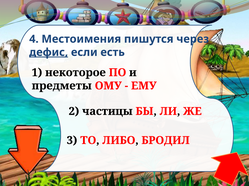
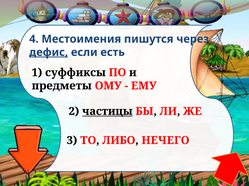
некоторое: некоторое -> суффиксы
частицы underline: none -> present
БРОДИЛ: БРОДИЛ -> НЕЧЕГО
